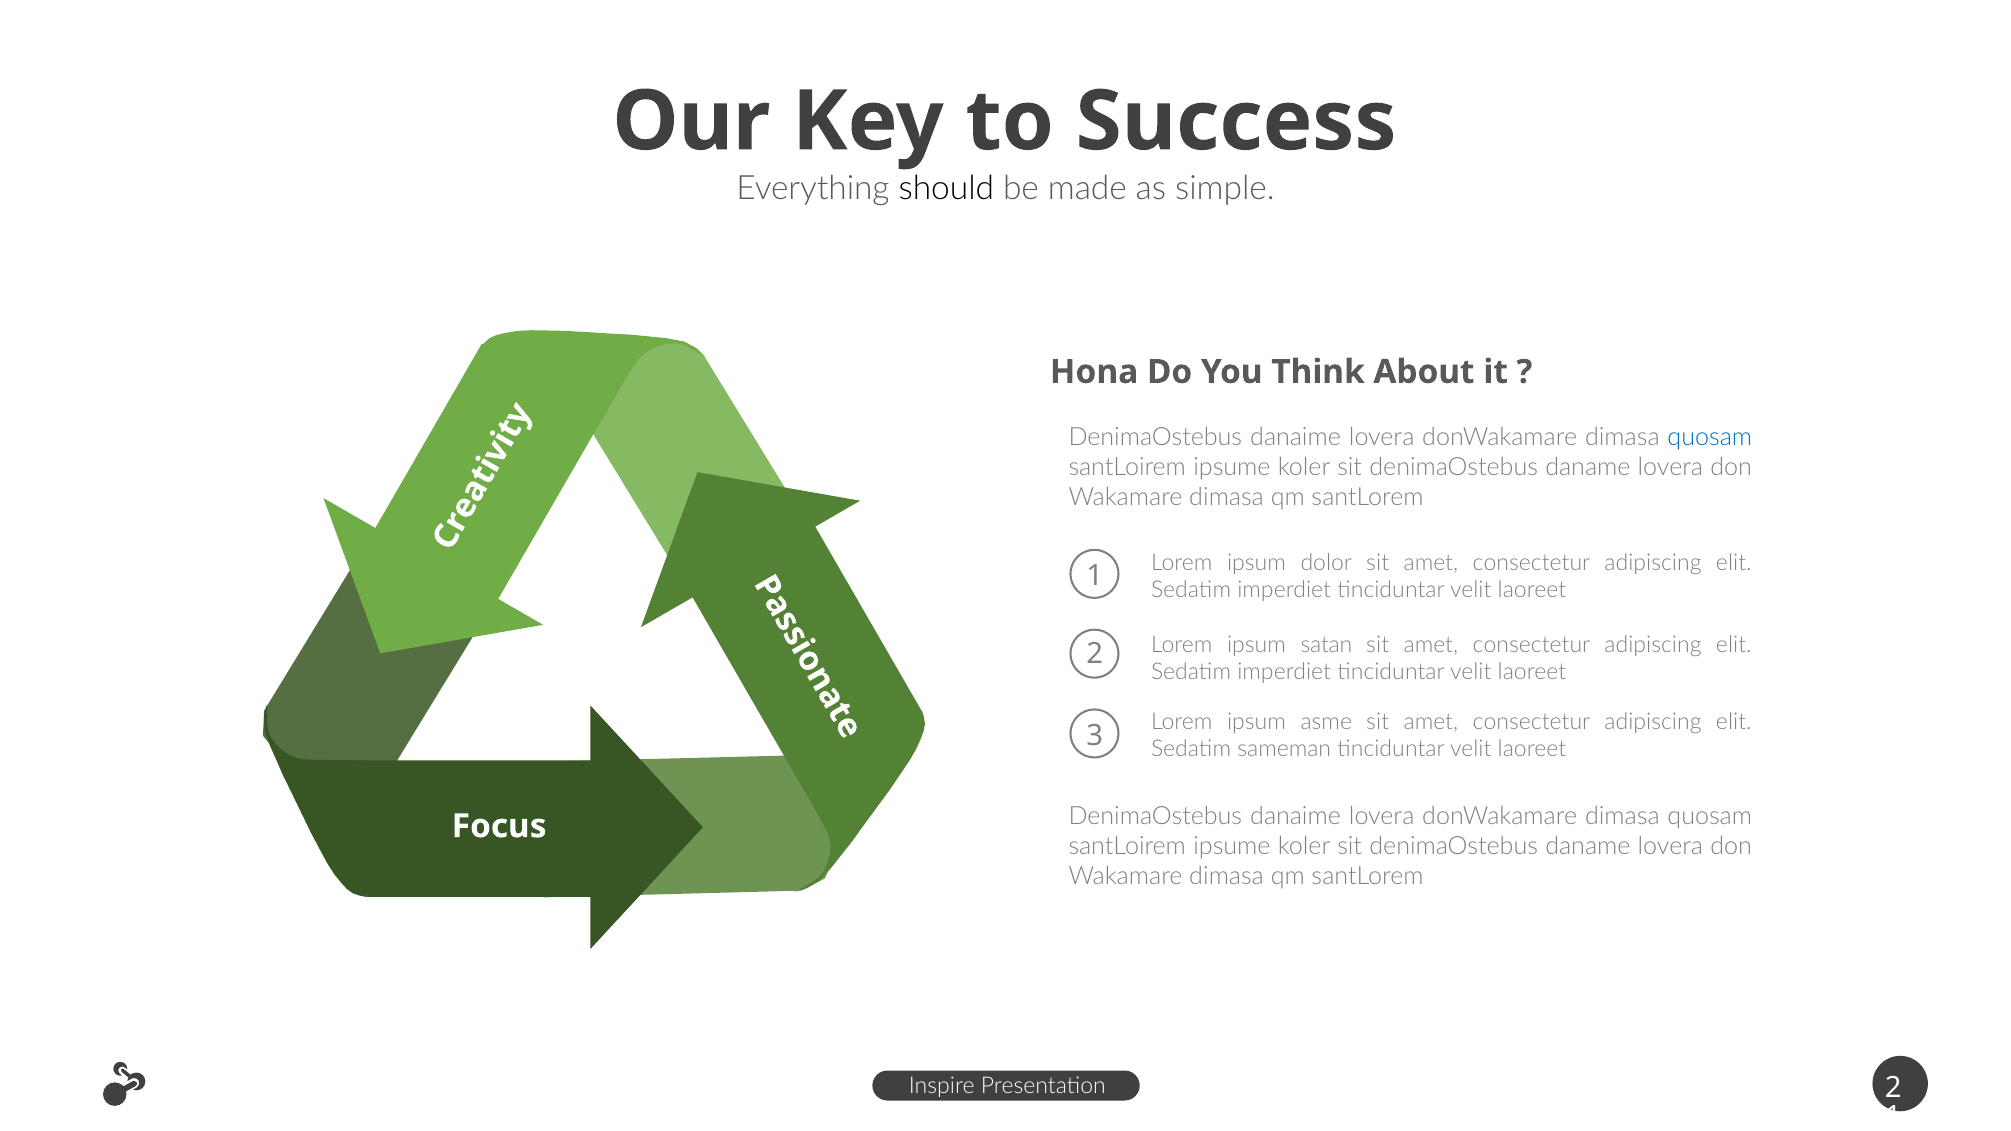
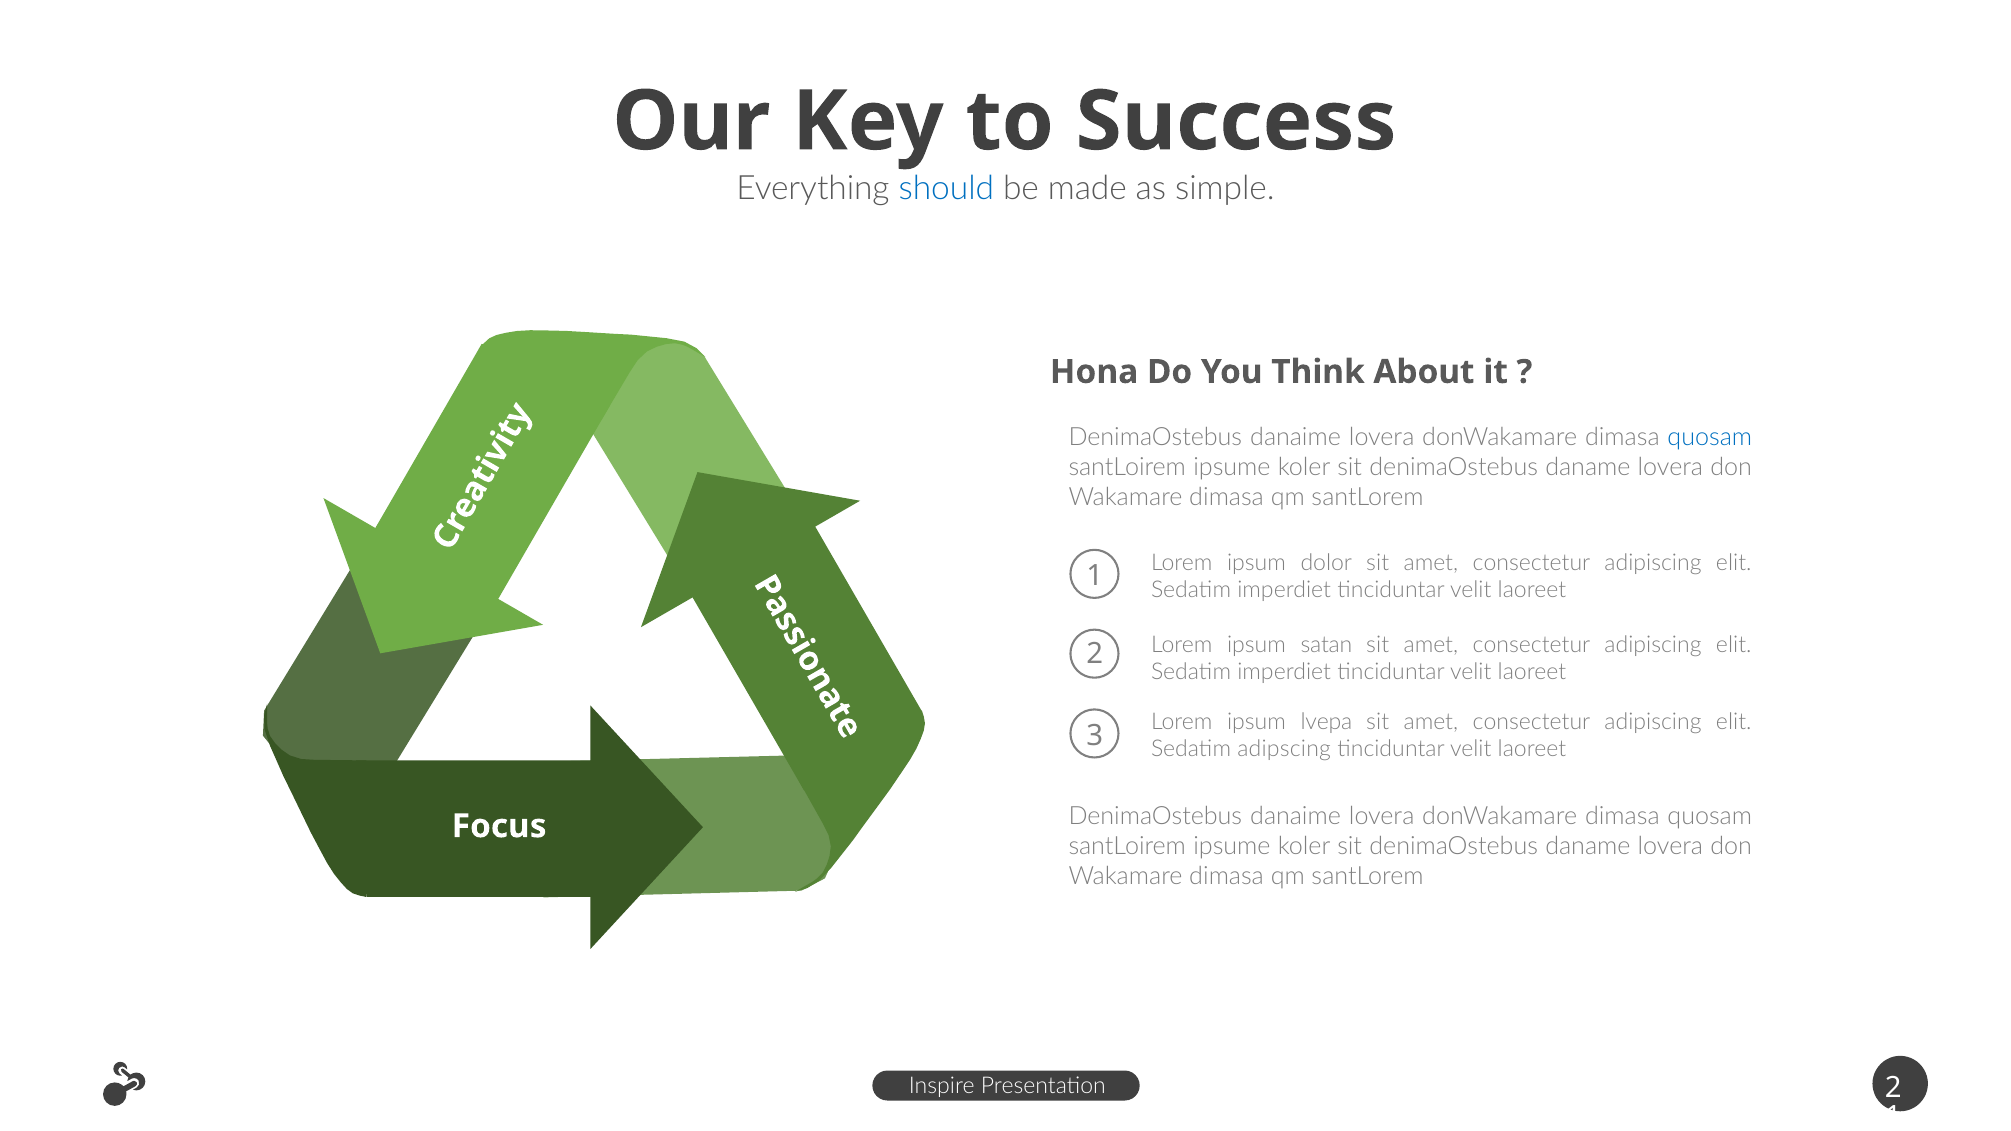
should colour: black -> blue
asme: asme -> lvepa
sameman: sameman -> adipscing
